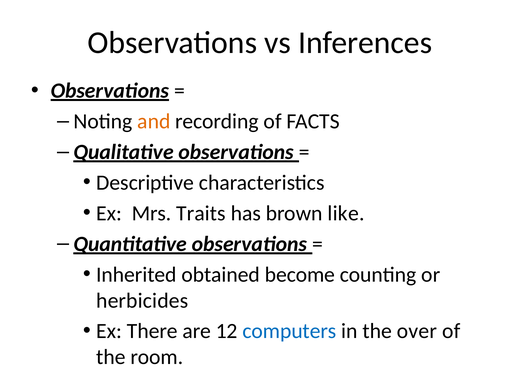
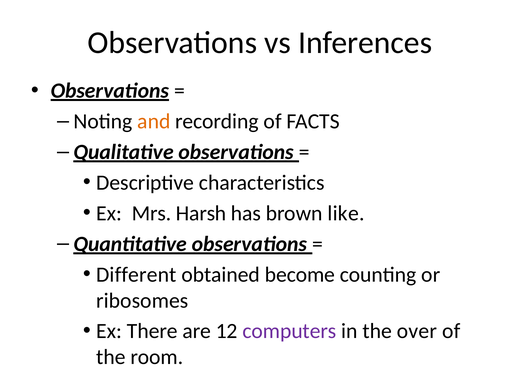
Traits: Traits -> Harsh
Inherited: Inherited -> Different
herbicides: herbicides -> ribosomes
computers colour: blue -> purple
